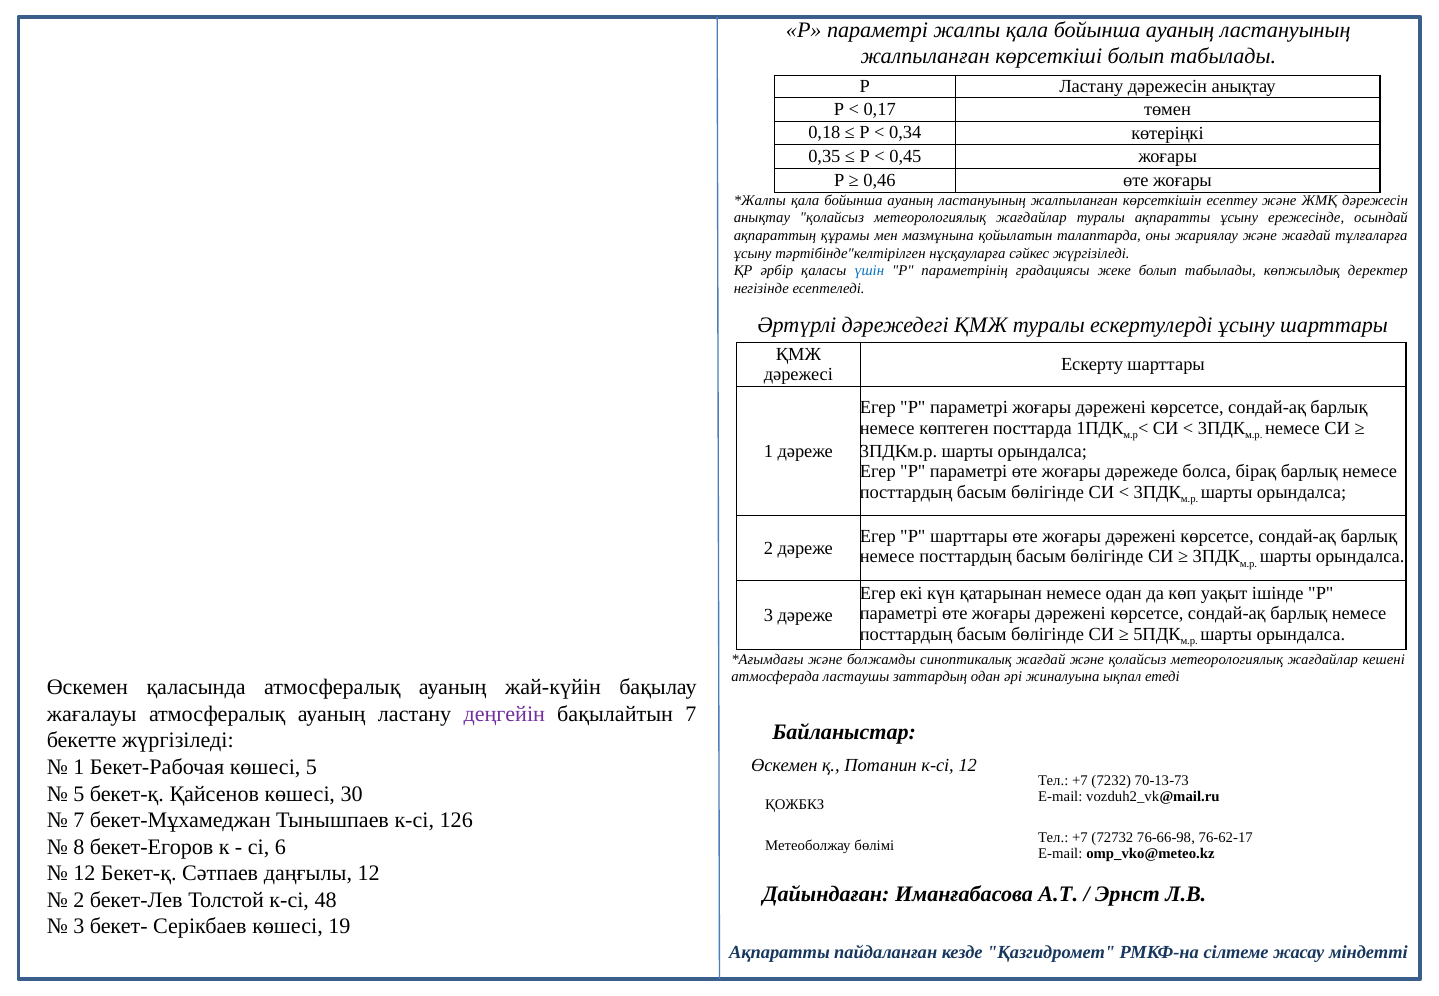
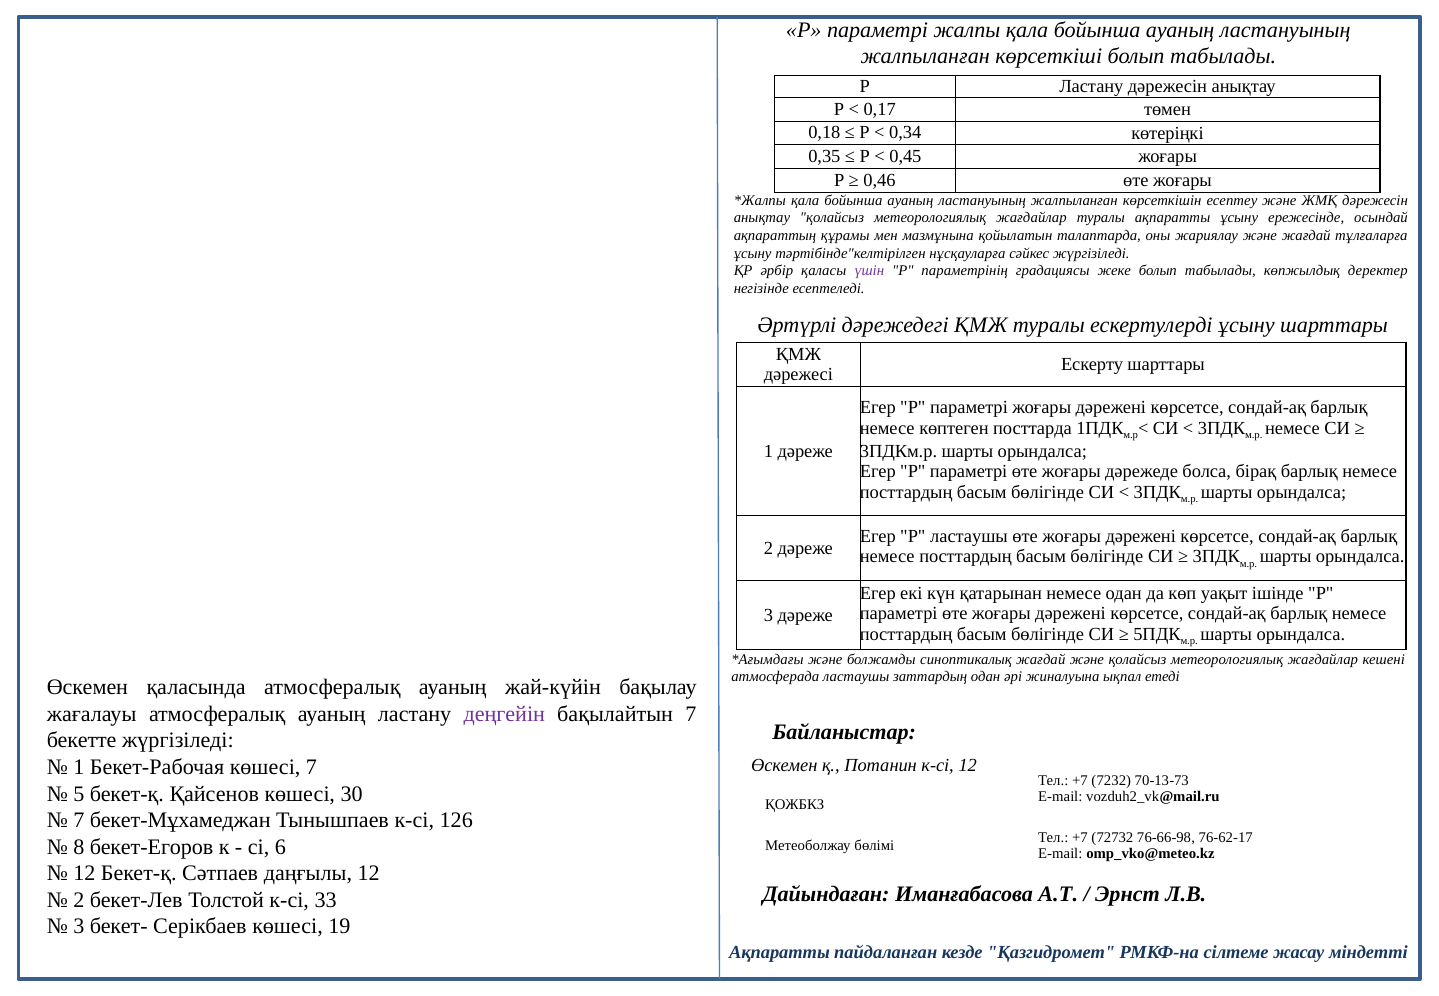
үшін colour: blue -> purple
Р шарттары: шарттары -> ластаушы
көшесі 5: 5 -> 7
48: 48 -> 33
